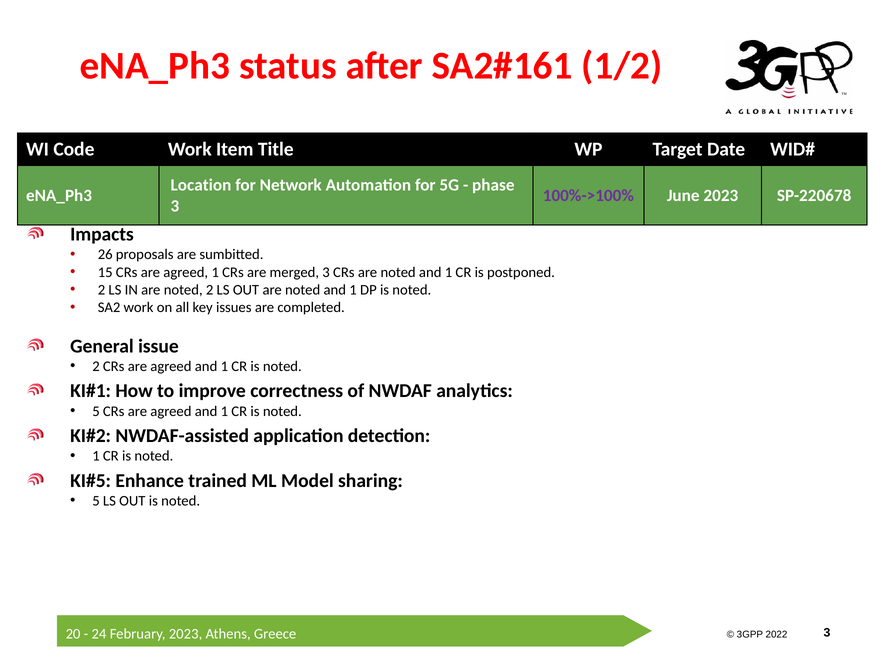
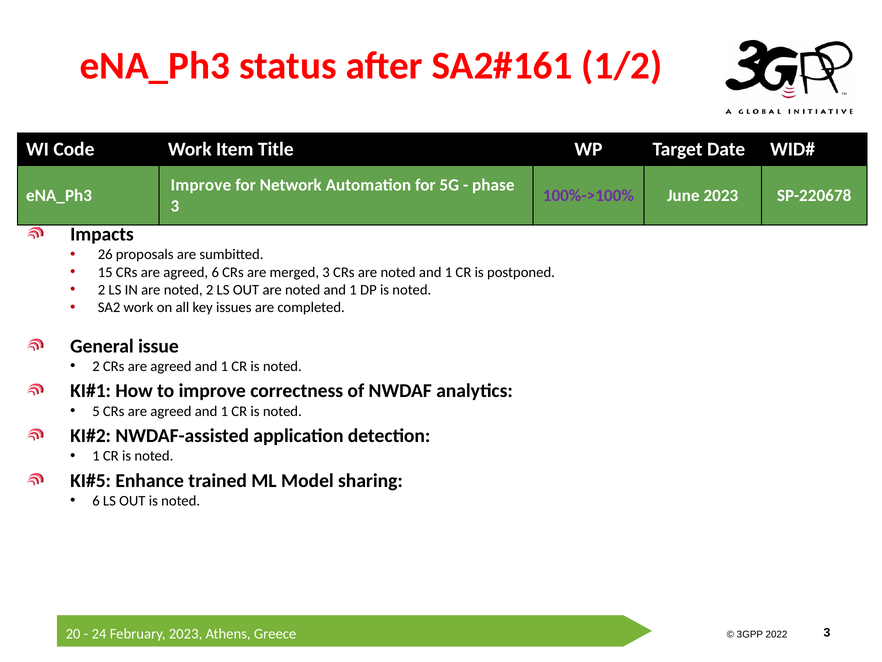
Location at (201, 185): Location -> Improve
agreed 1: 1 -> 6
5 at (96, 501): 5 -> 6
